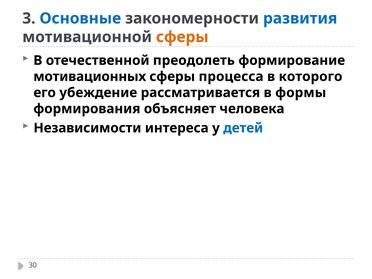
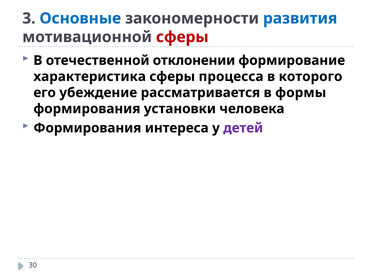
сферы at (182, 37) colour: orange -> red
преодолеть: преодолеть -> отклонении
мотивационных: мотивационных -> характеристика
объясняет: объясняет -> установки
Независимости at (87, 128): Независимости -> Формирования
детей colour: blue -> purple
